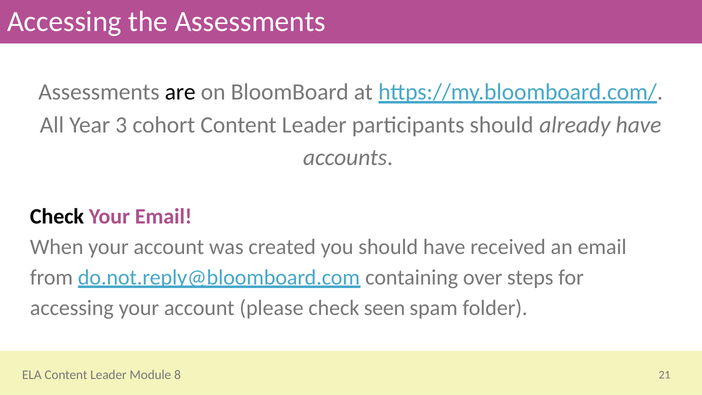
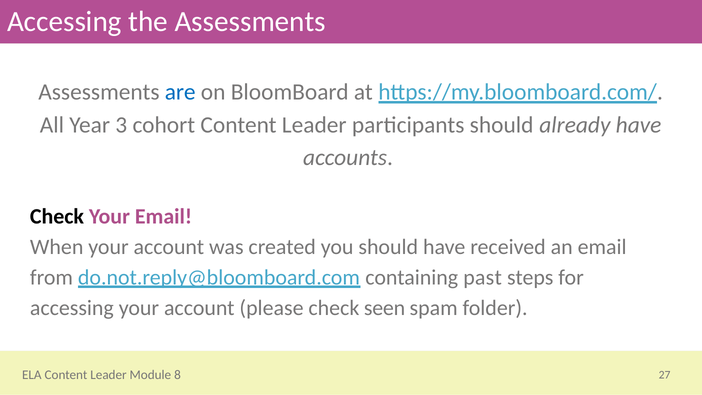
are colour: black -> blue
over: over -> past
21: 21 -> 27
